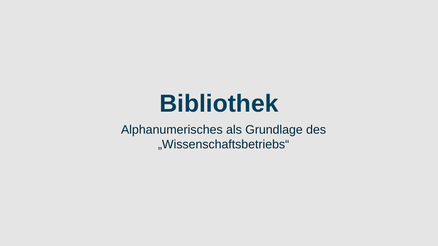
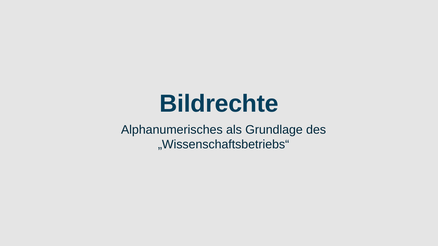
Bibliothek: Bibliothek -> Bildrechte
